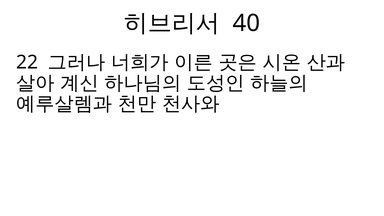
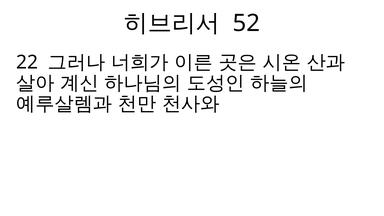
40: 40 -> 52
